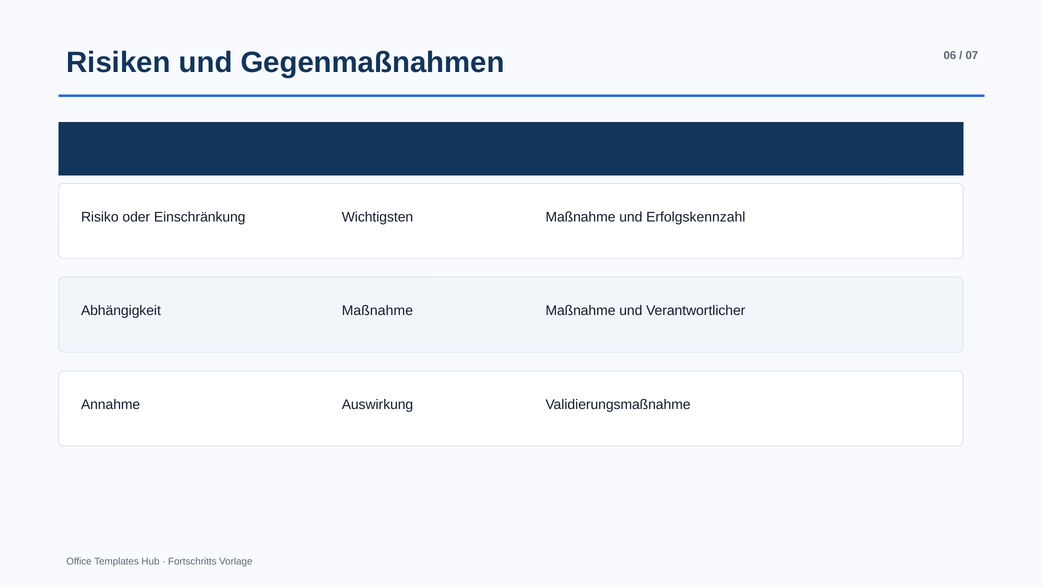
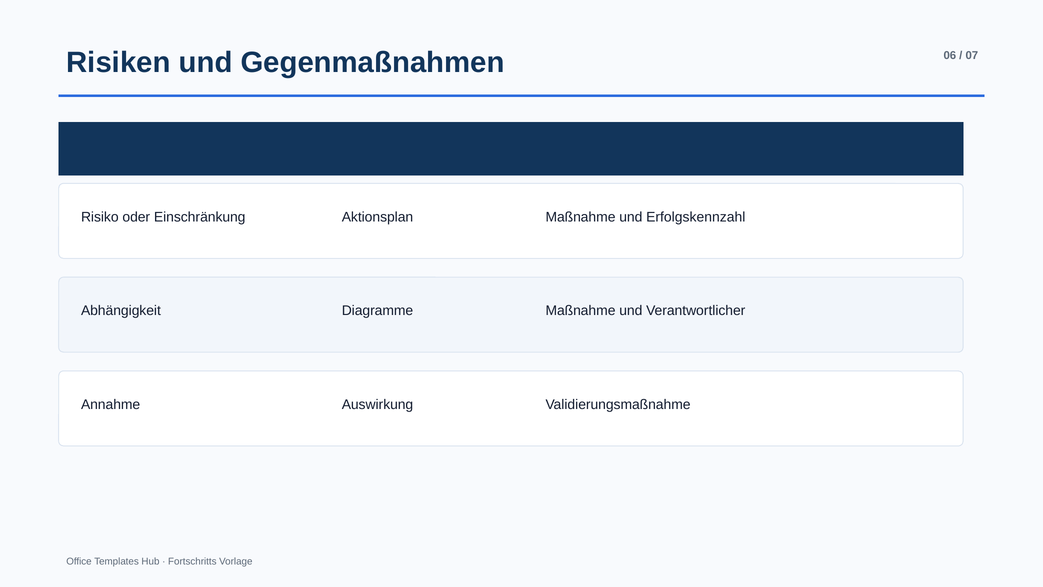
Wichtigsten: Wichtigsten -> Aktionsplan
Abhängigkeit Maßnahme: Maßnahme -> Diagramme
